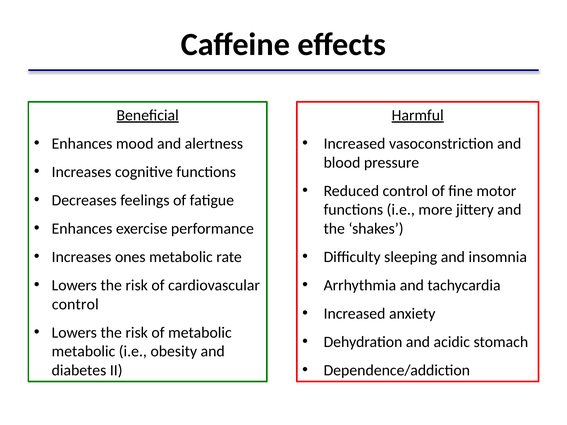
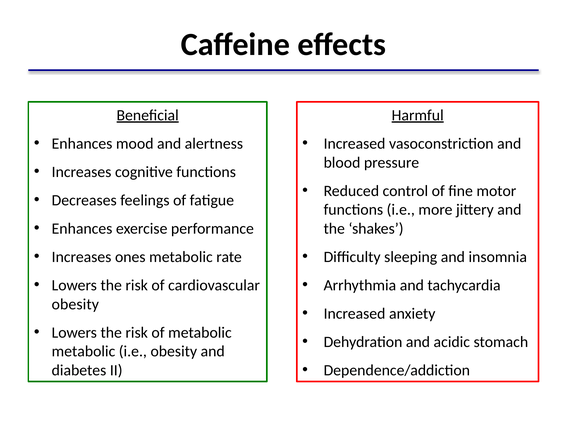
control at (75, 304): control -> obesity
